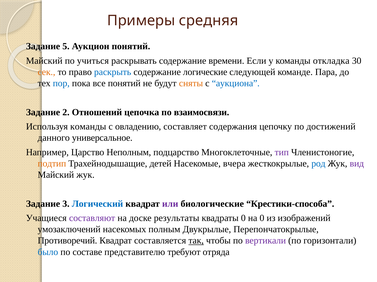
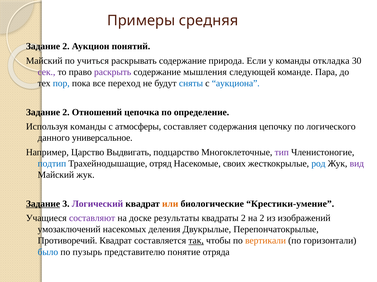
5 at (66, 46): 5 -> 2
времени: времени -> природа
сек colour: orange -> purple
раскрыть colour: blue -> purple
логические: логические -> мышления
все понятий: понятий -> переход
сняты colour: orange -> blue
взаимосвязи: взаимосвязи -> определение
овладению: овладению -> атмосферы
достижений: достижений -> логического
Неполным: Неполным -> Выдвигать
подтип colour: orange -> blue
детей: детей -> отряд
вчера: вчера -> своих
Задание at (43, 204) underline: none -> present
Логический colour: blue -> purple
или colour: purple -> orange
Крестики-способа: Крестики-способа -> Крестики-умение
квадраты 0: 0 -> 2
на 0: 0 -> 2
полным: полным -> деления
вертикали colour: purple -> orange
составе: составе -> пузырь
требуют: требуют -> понятие
